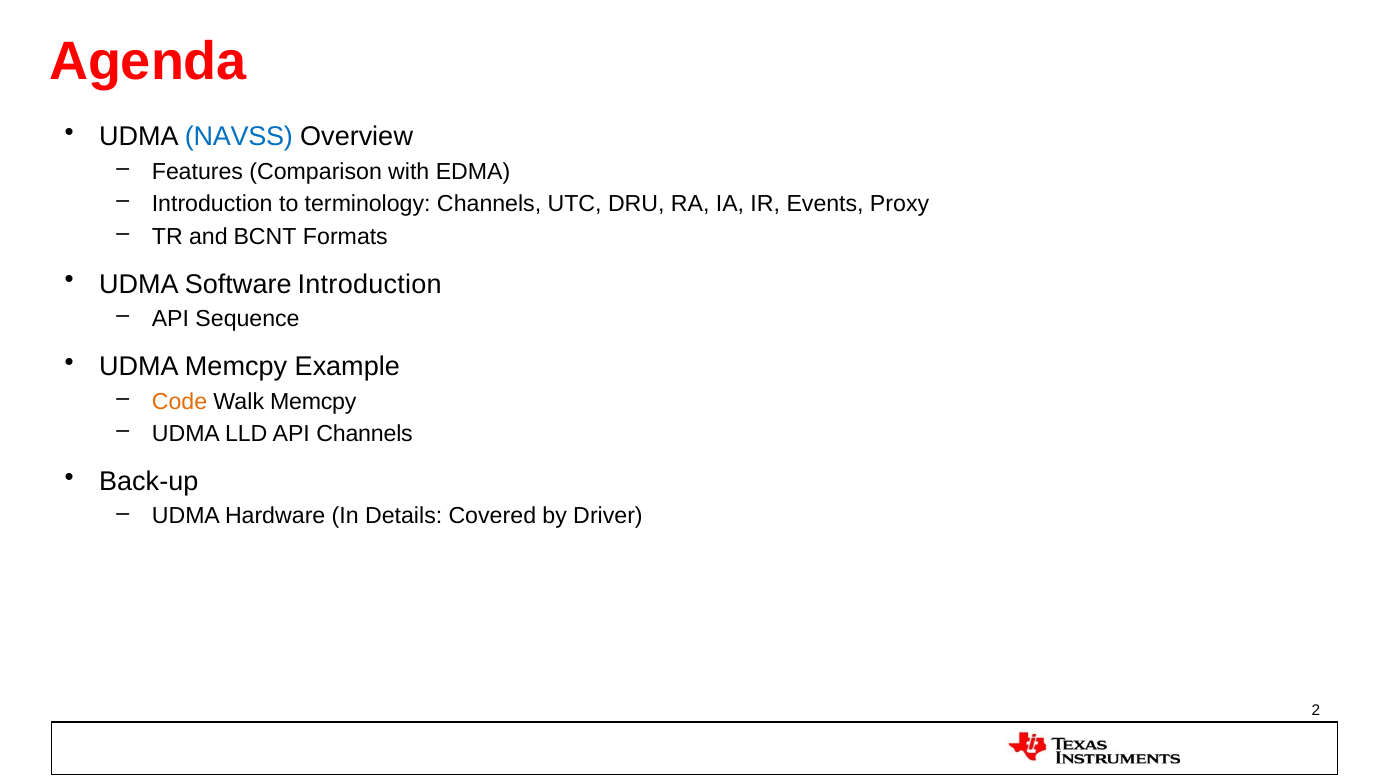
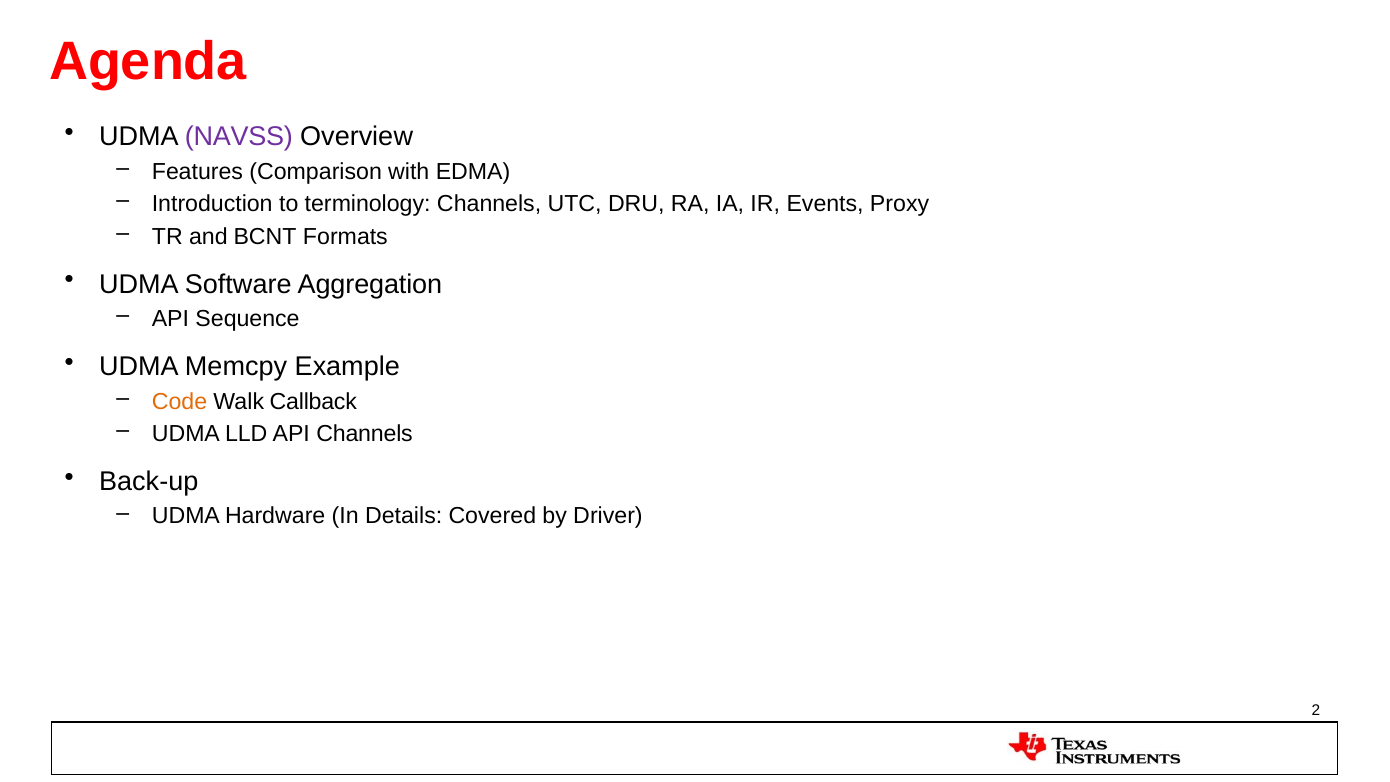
NAVSS colour: blue -> purple
Software Introduction: Introduction -> Aggregation
Walk Memcpy: Memcpy -> Callback
